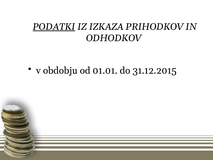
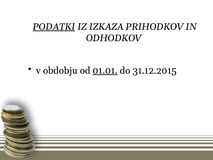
01.01 underline: none -> present
